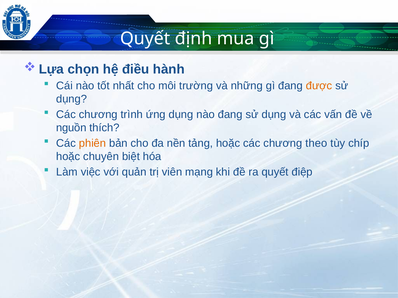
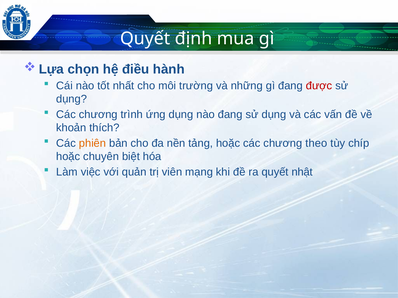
được colour: orange -> red
nguồn: nguồn -> khoản
điệp: điệp -> nhật
